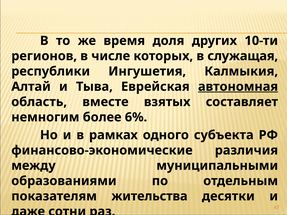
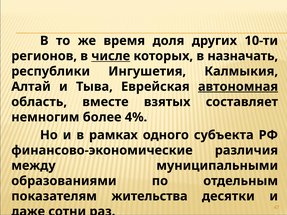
числе underline: none -> present
служащая: служащая -> назначать
6%: 6% -> 4%
